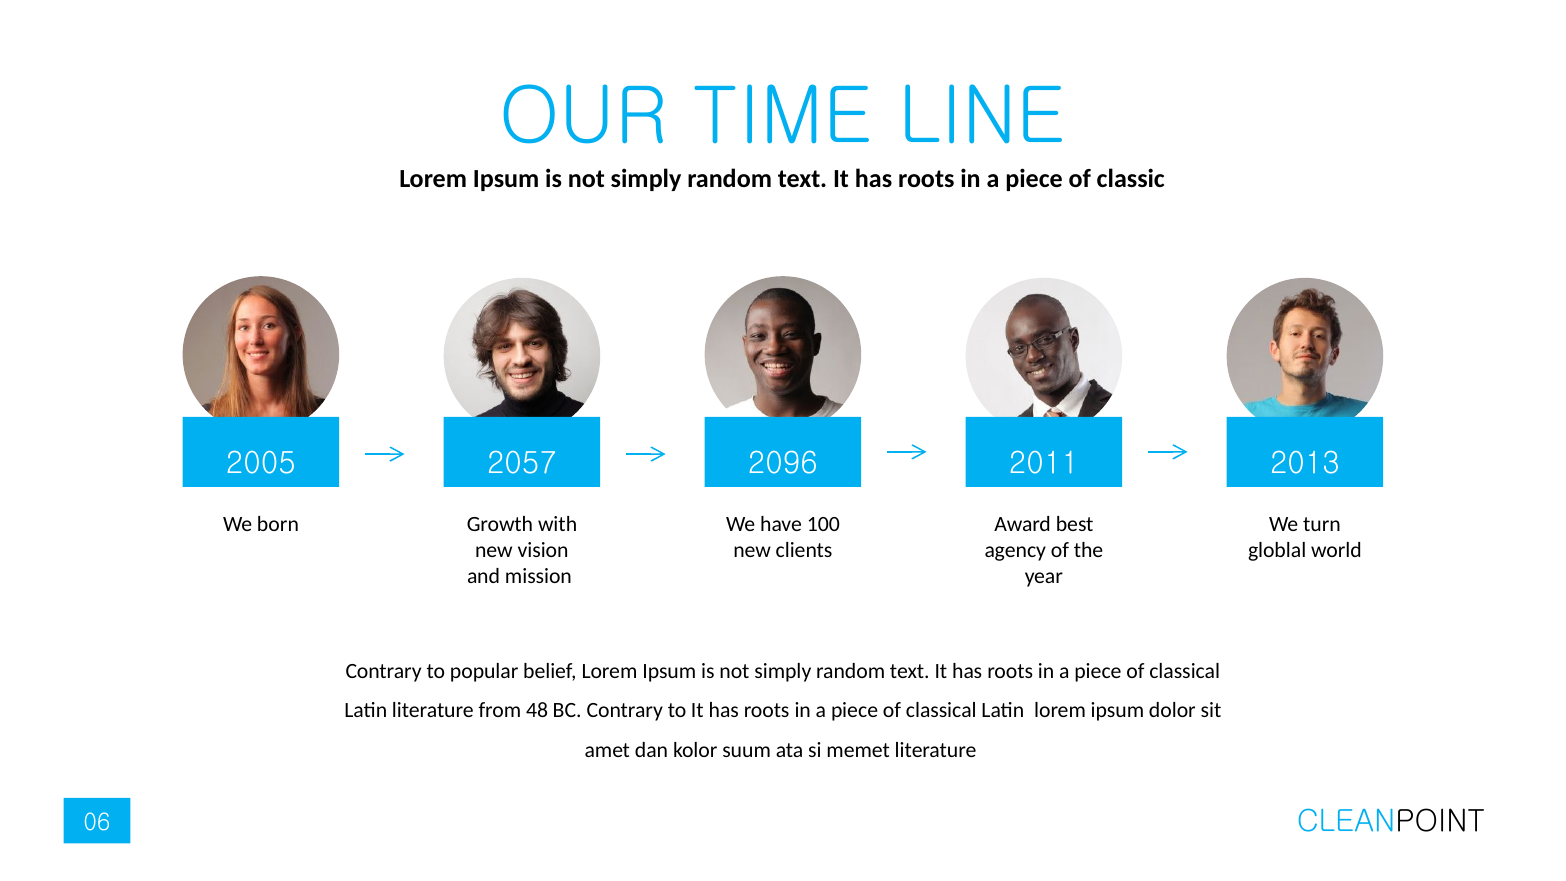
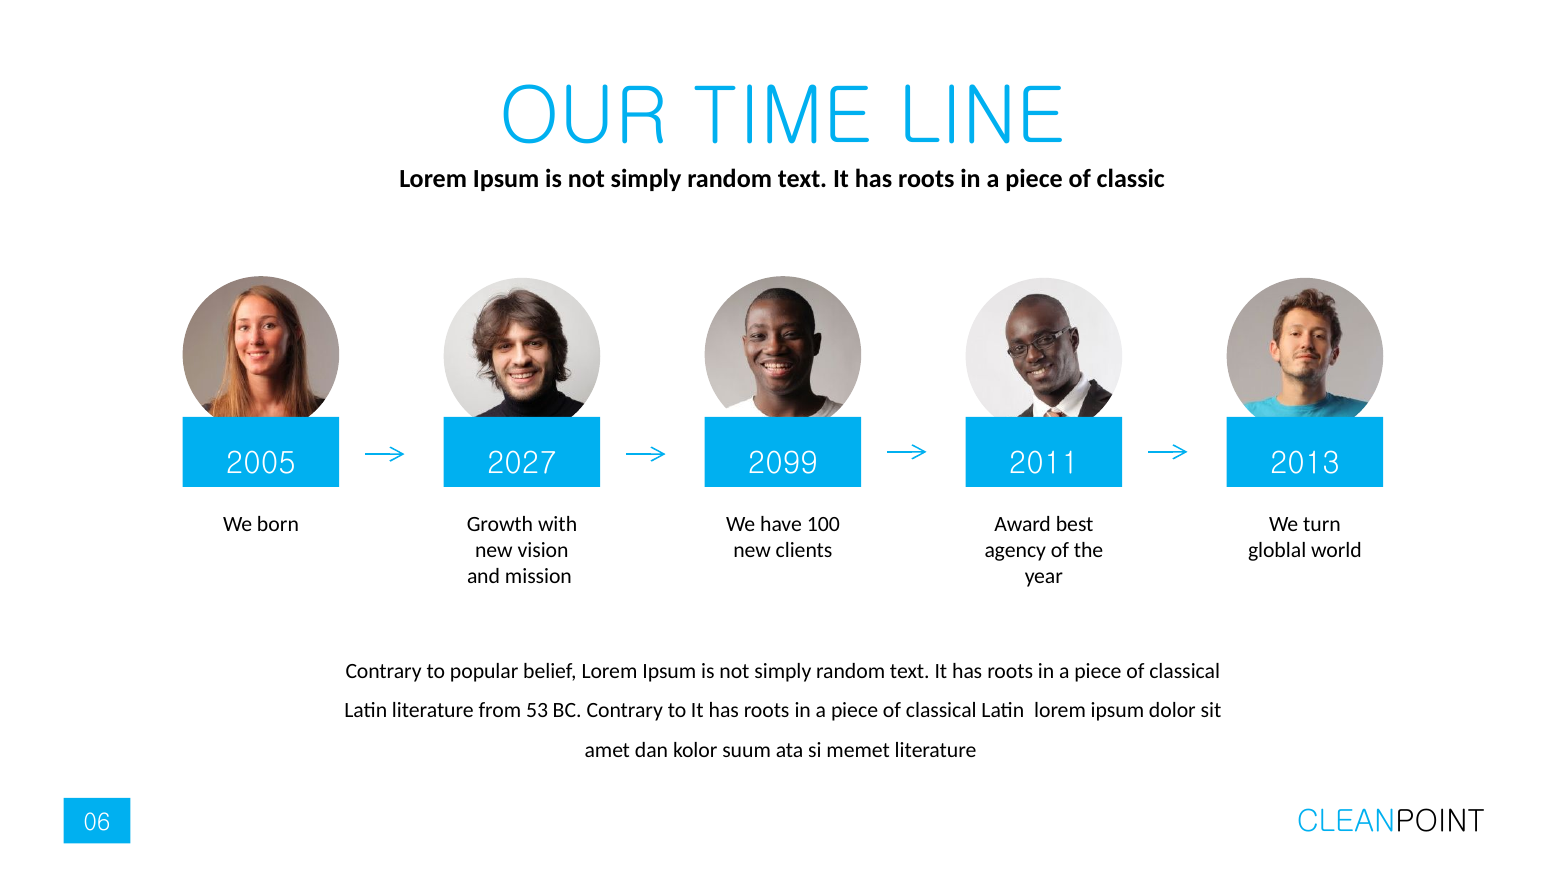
2057: 2057 -> 2027
2096: 2096 -> 2099
48: 48 -> 53
